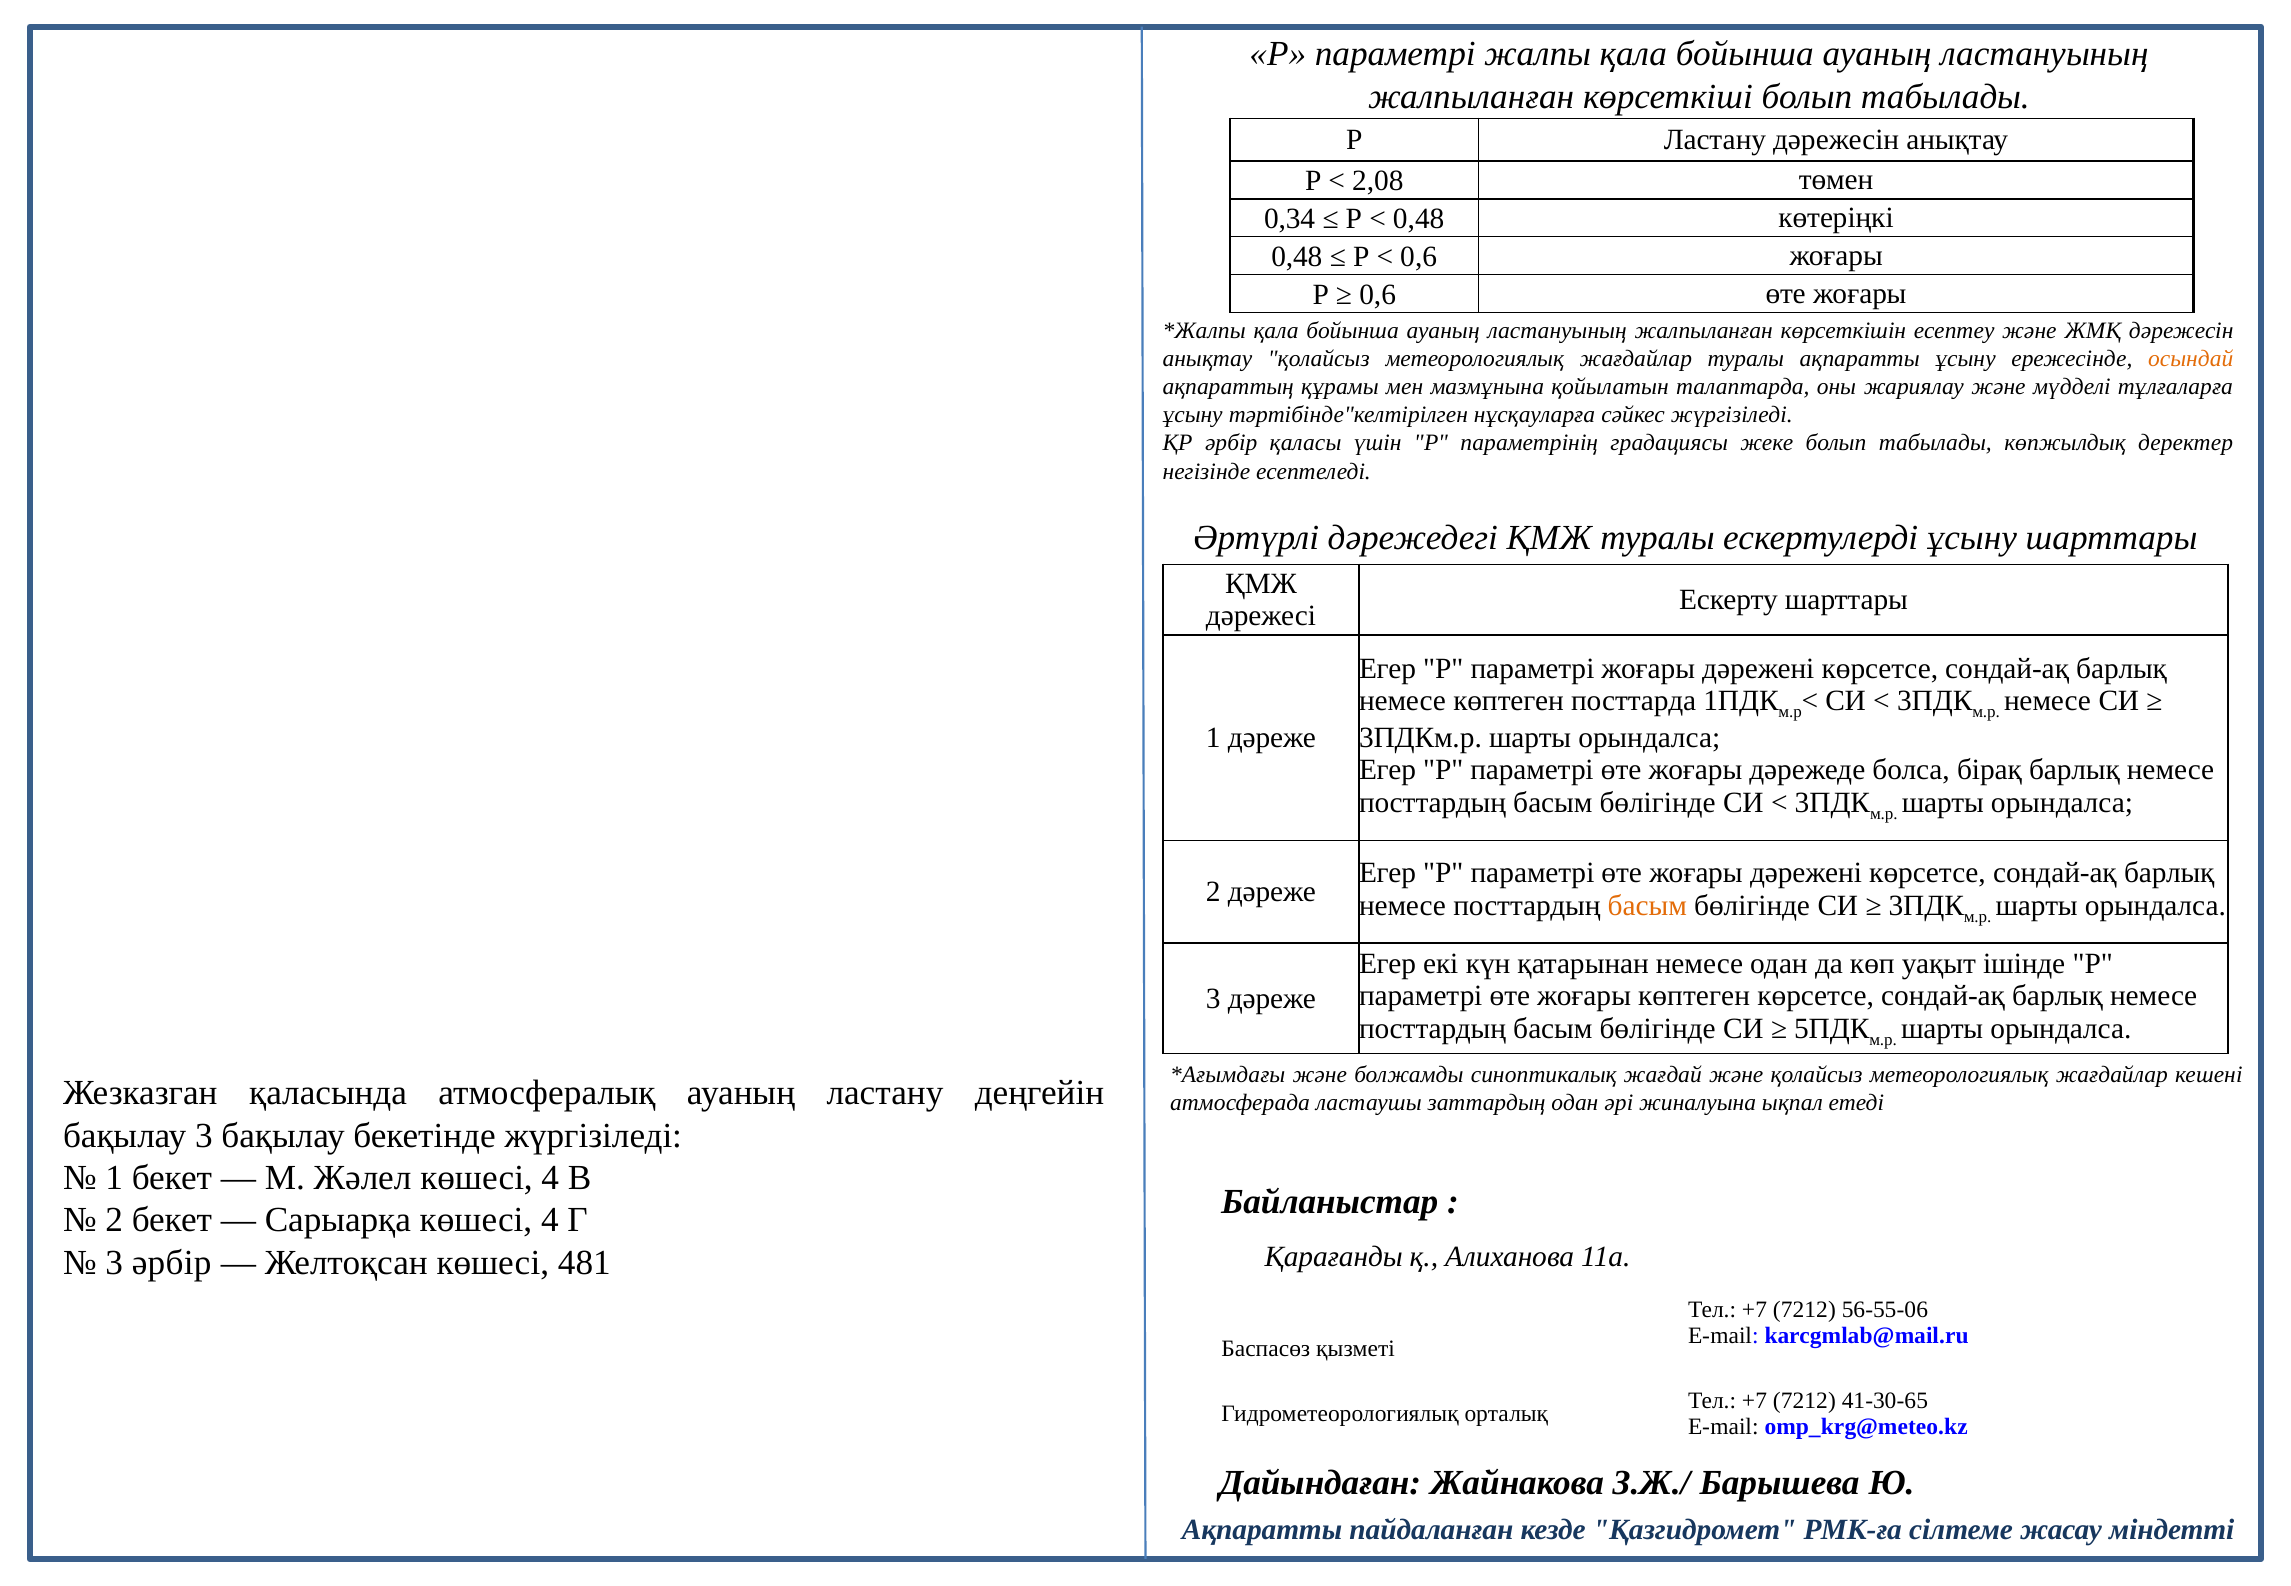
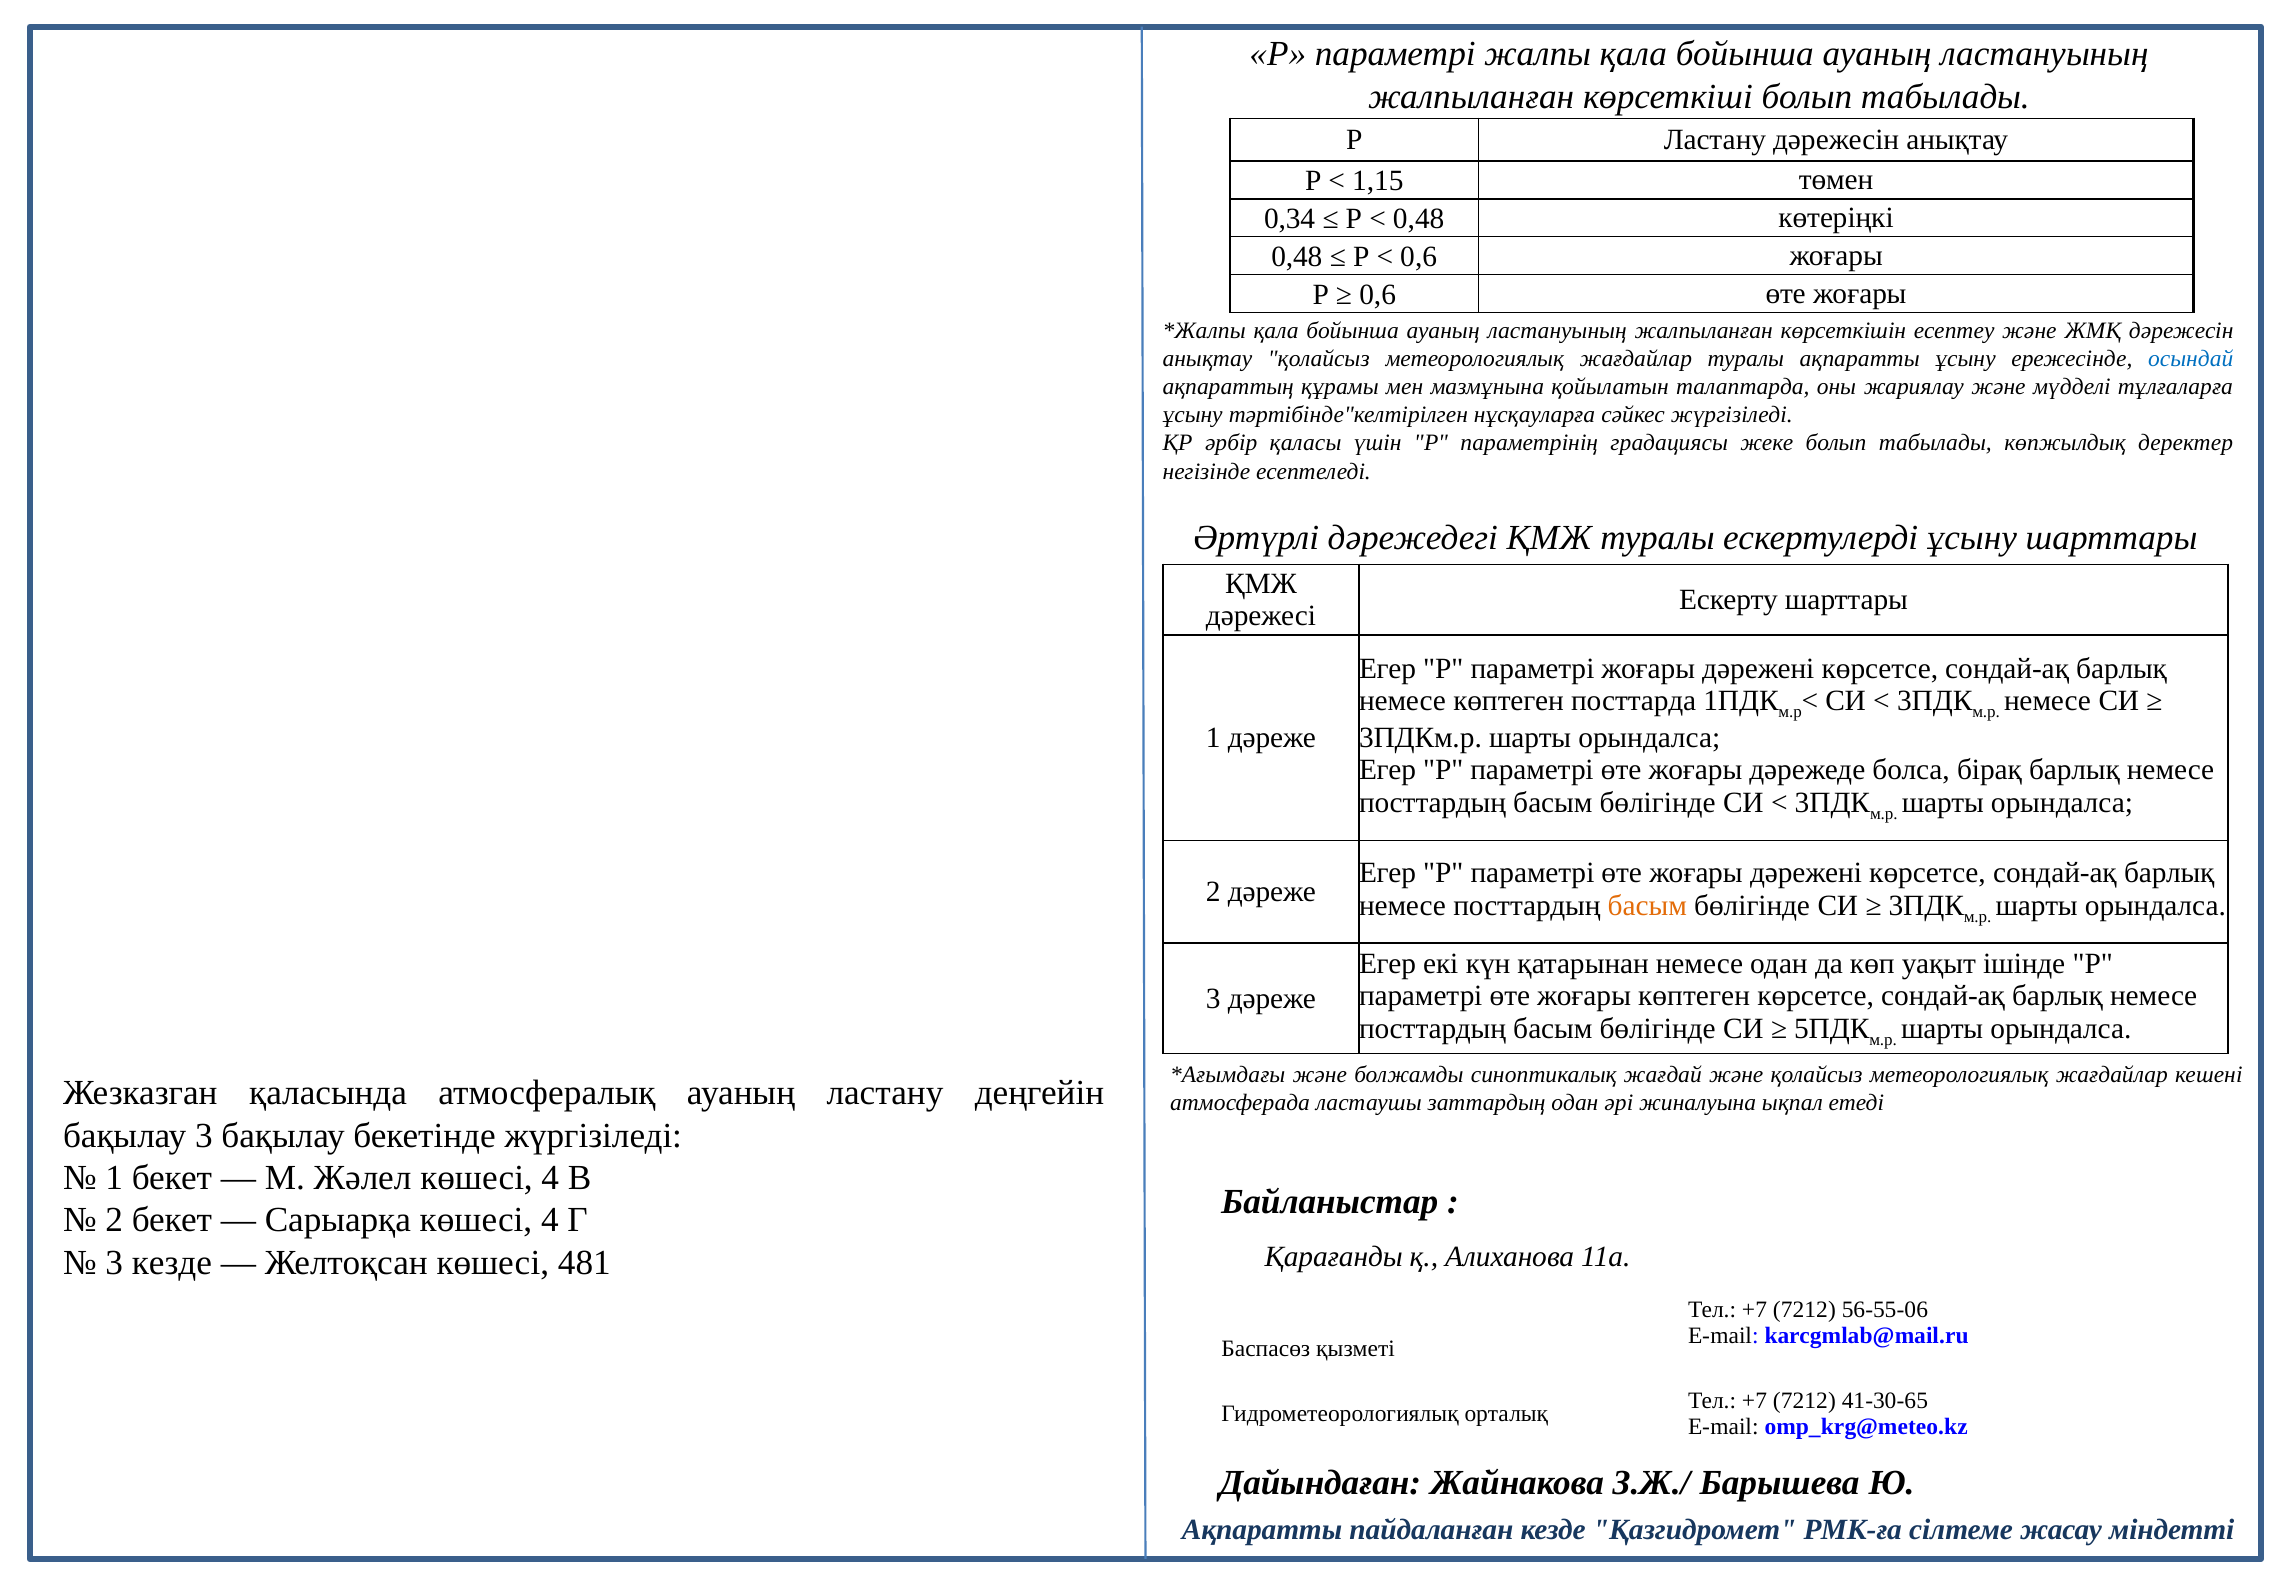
2,08: 2,08 -> 1,15
осындай colour: orange -> blue
3 әрбір: әрбір -> кезде
